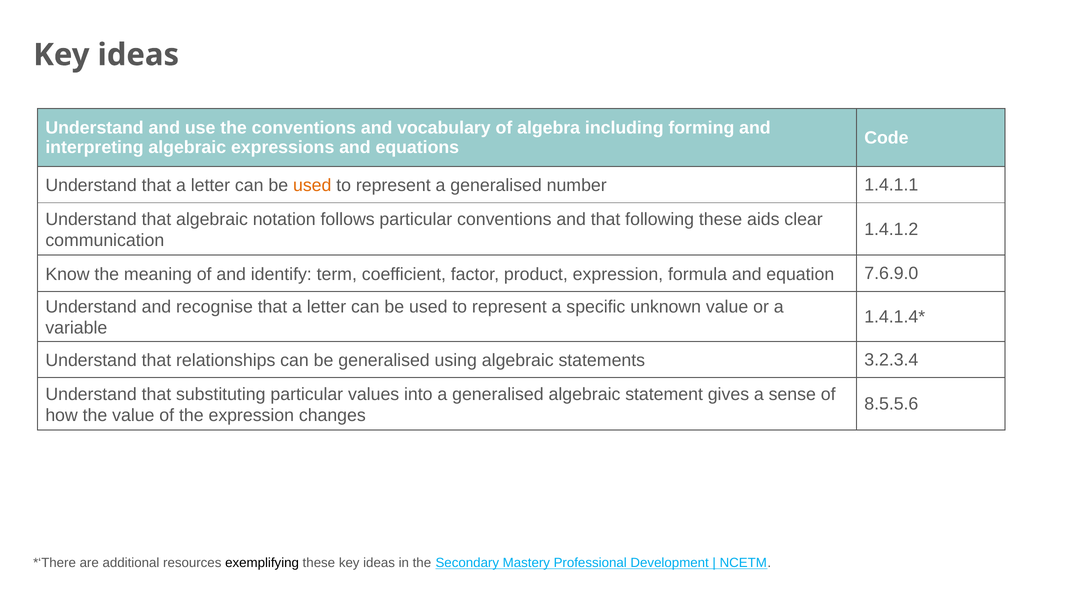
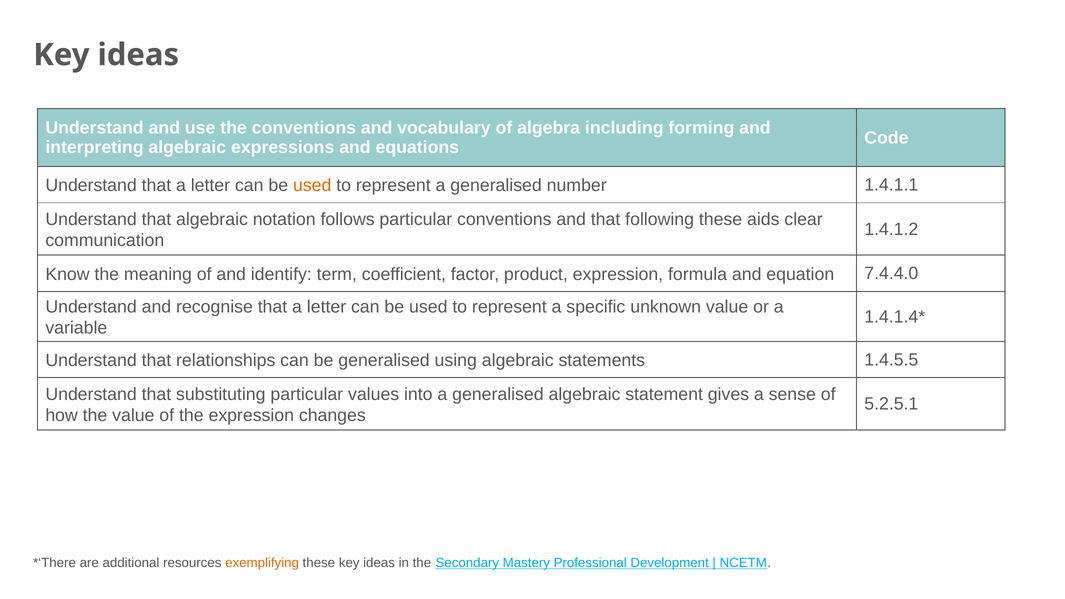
7.6.9.0: 7.6.9.0 -> 7.4.4.0
3.2.3.4: 3.2.3.4 -> 1.4.5.5
8.5.5.6: 8.5.5.6 -> 5.2.5.1
exemplifying colour: black -> orange
